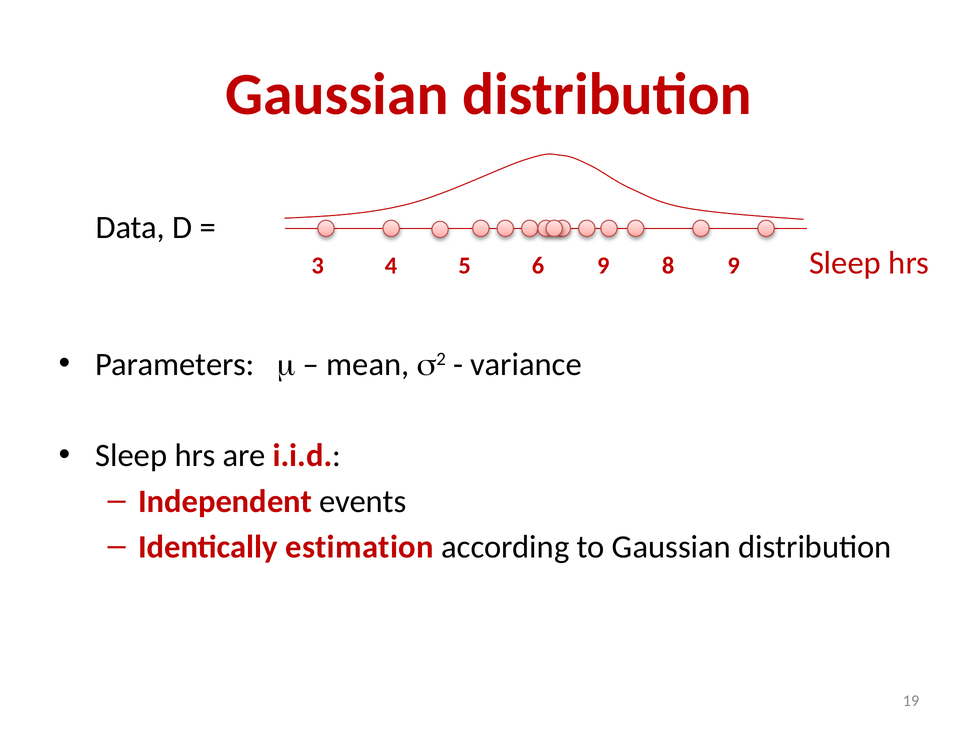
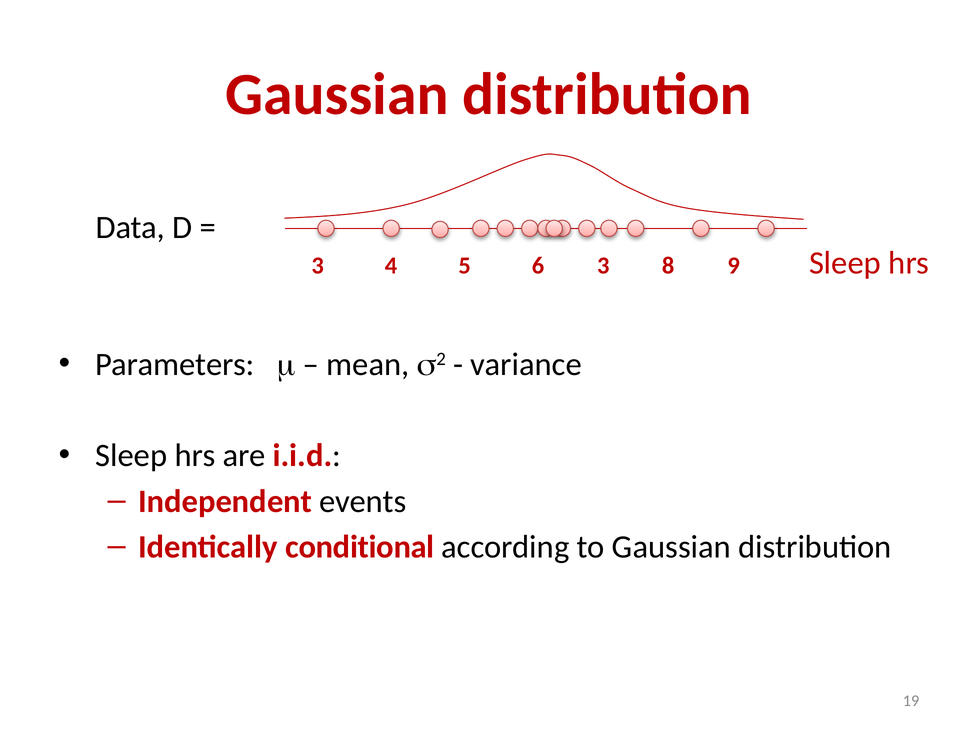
3 9: 9 -> 3
estimation: estimation -> conditional
